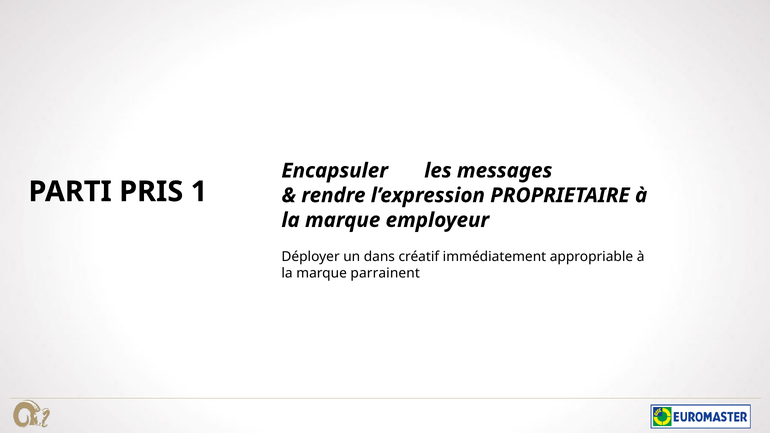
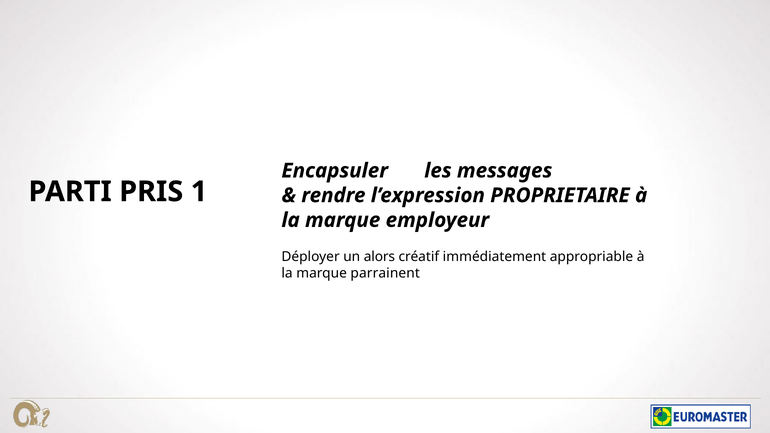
dans: dans -> alors
